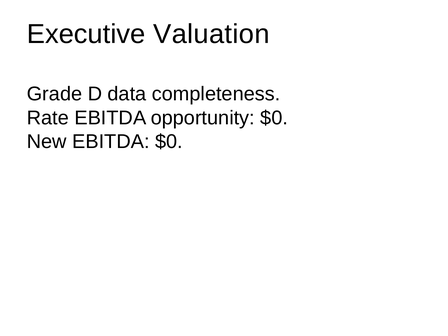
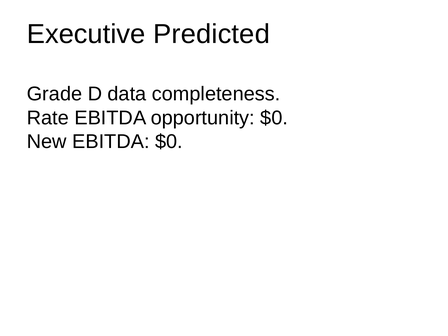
Valuation: Valuation -> Predicted
